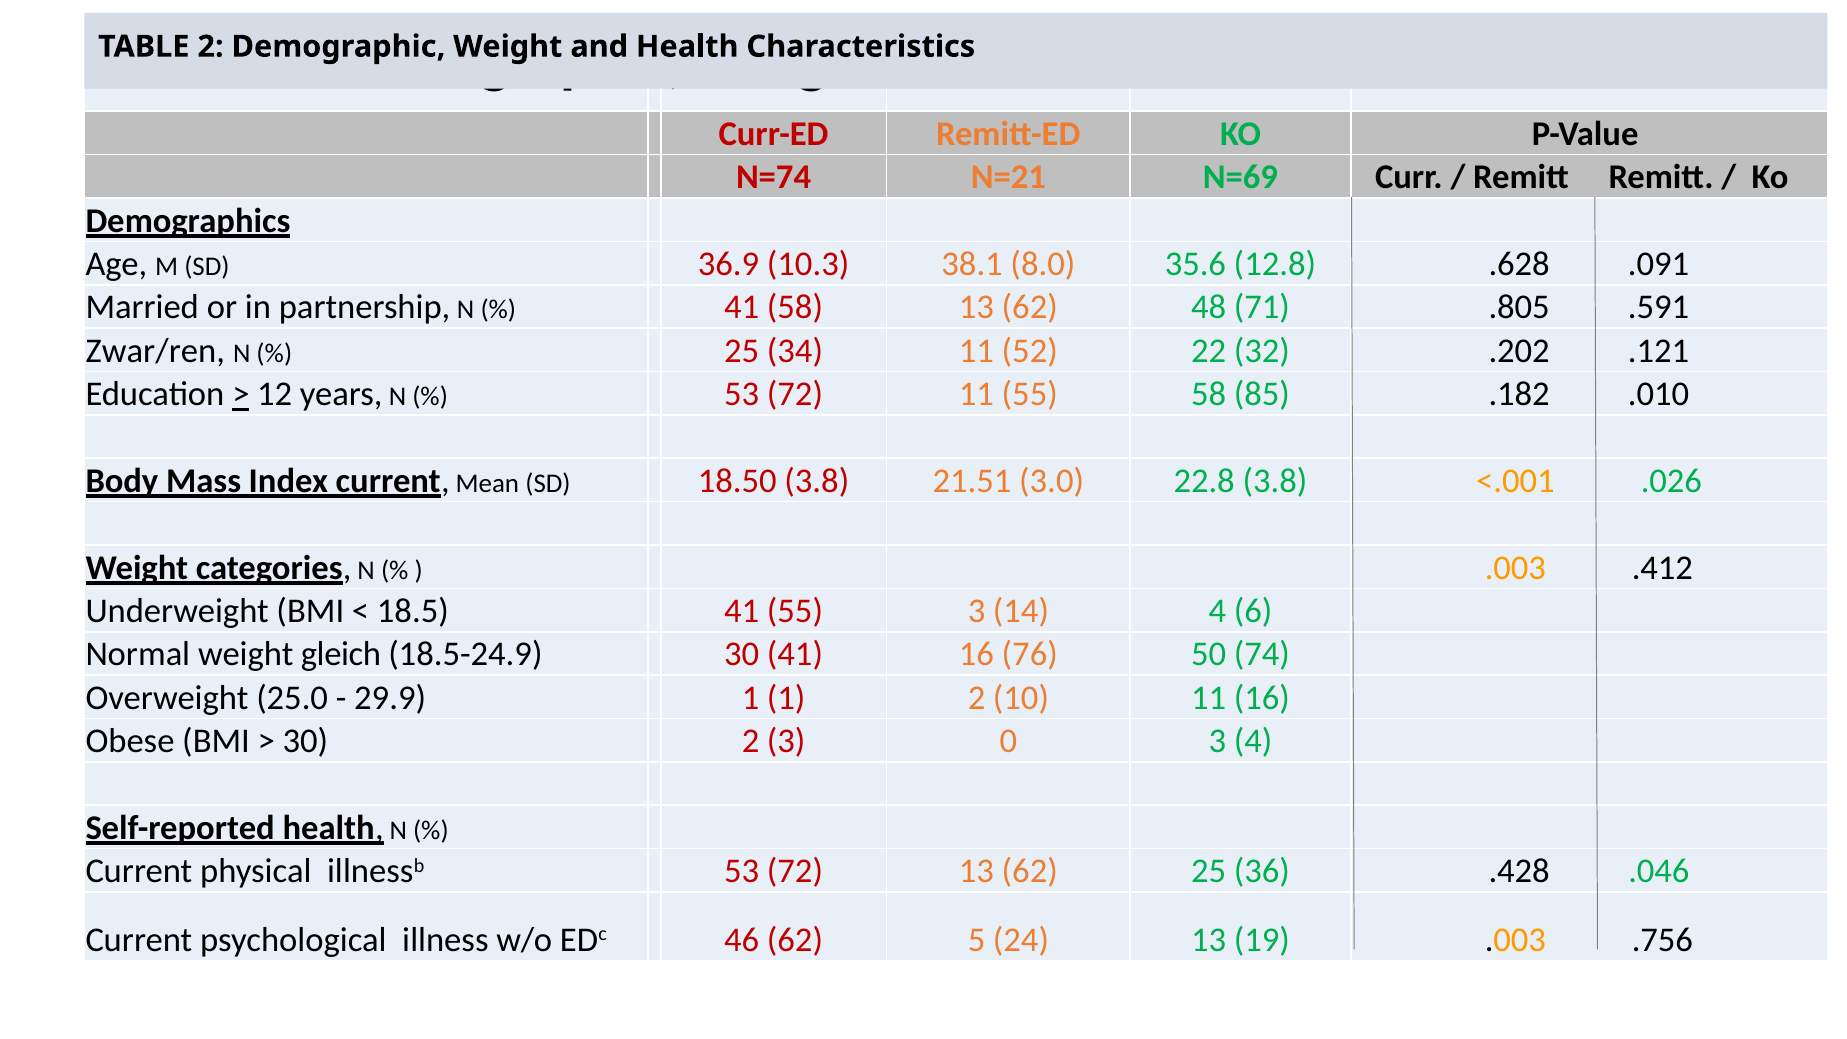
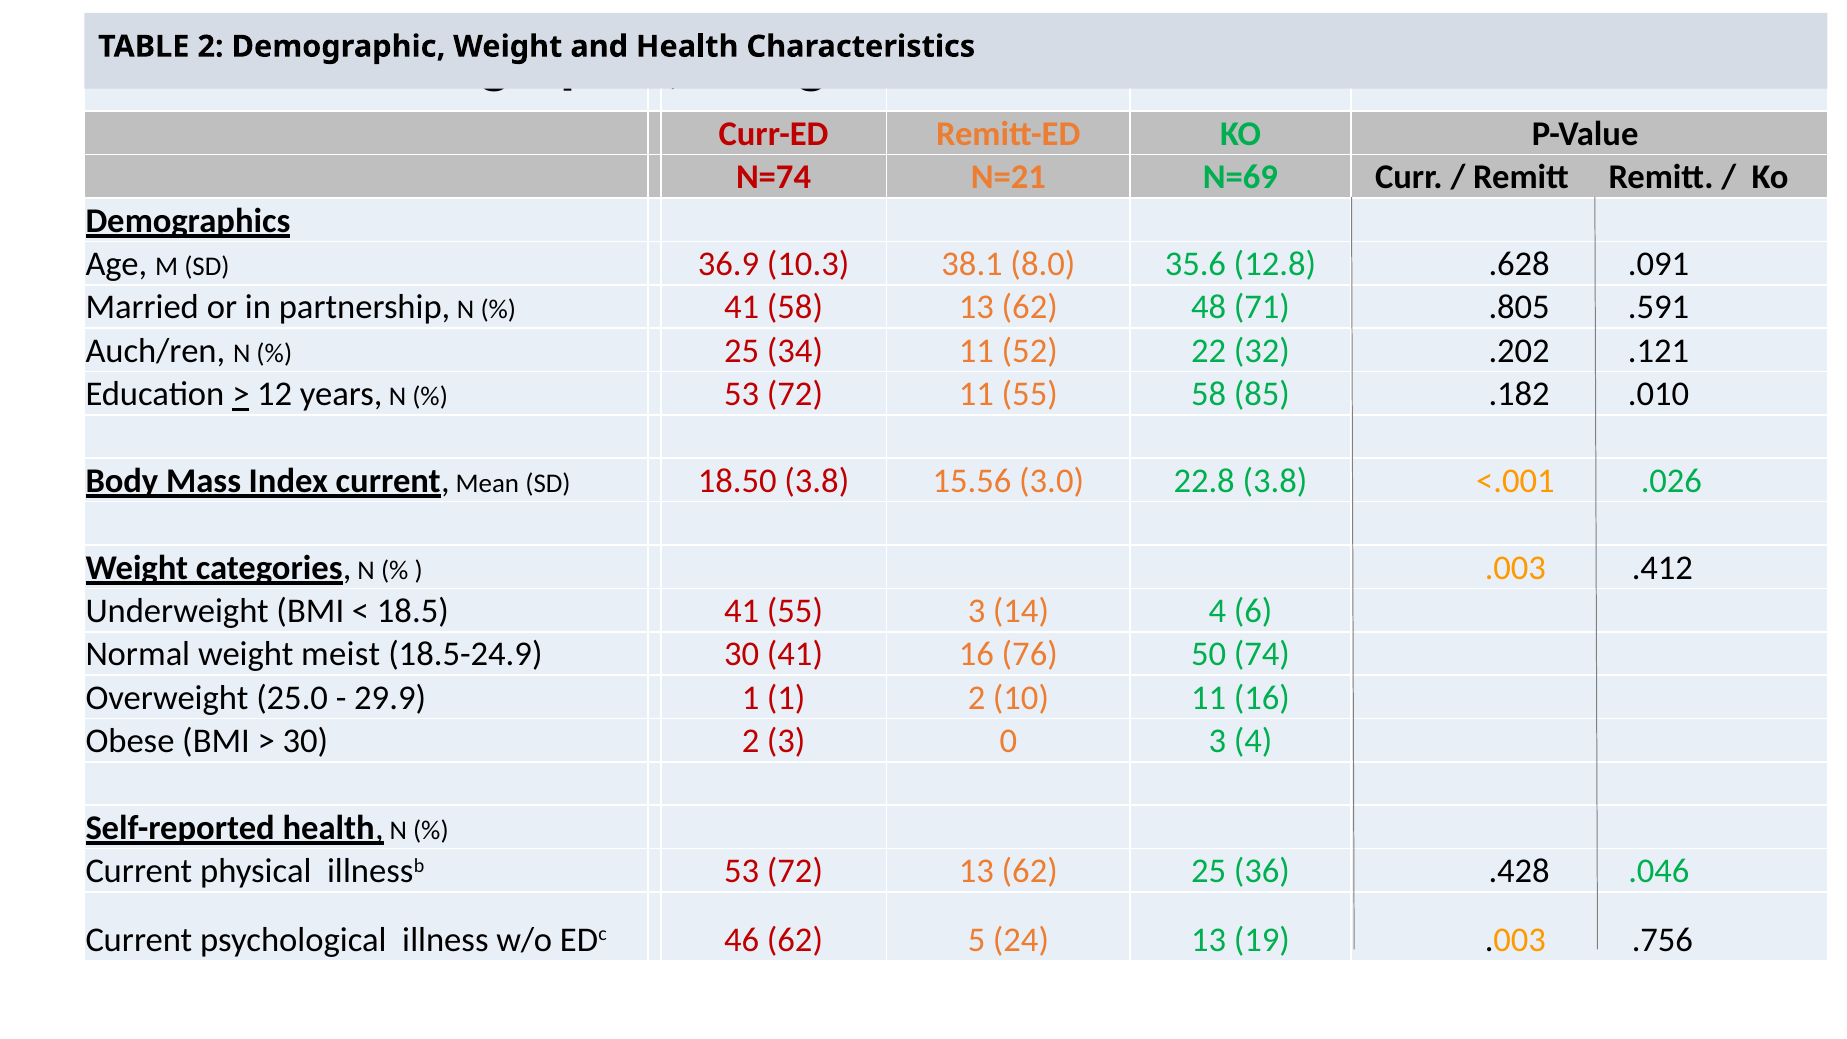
Zwar/ren: Zwar/ren -> Auch/ren
21.51: 21.51 -> 15.56
gleich: gleich -> meist
